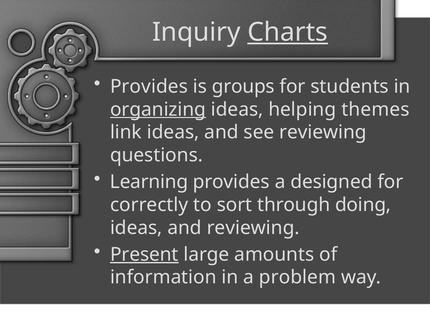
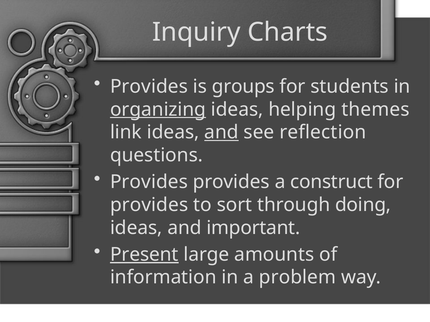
Charts underline: present -> none
and at (221, 132) underline: none -> present
see reviewing: reviewing -> reflection
Learning at (149, 182): Learning -> Provides
designed: designed -> construct
correctly at (149, 205): correctly -> provides
and reviewing: reviewing -> important
